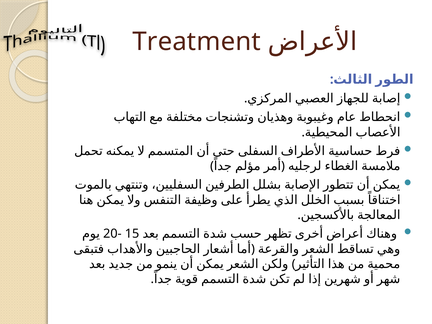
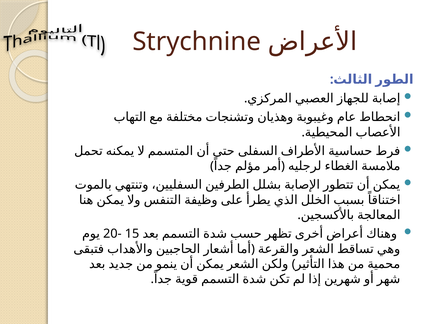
Treatment: Treatment -> Strychnine
